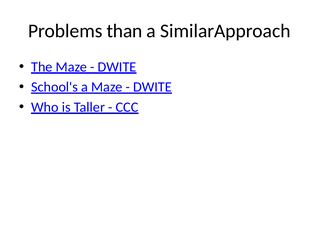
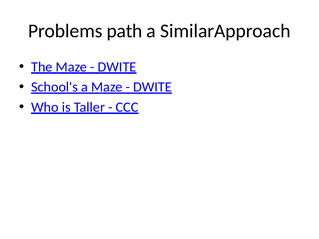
than: than -> path
